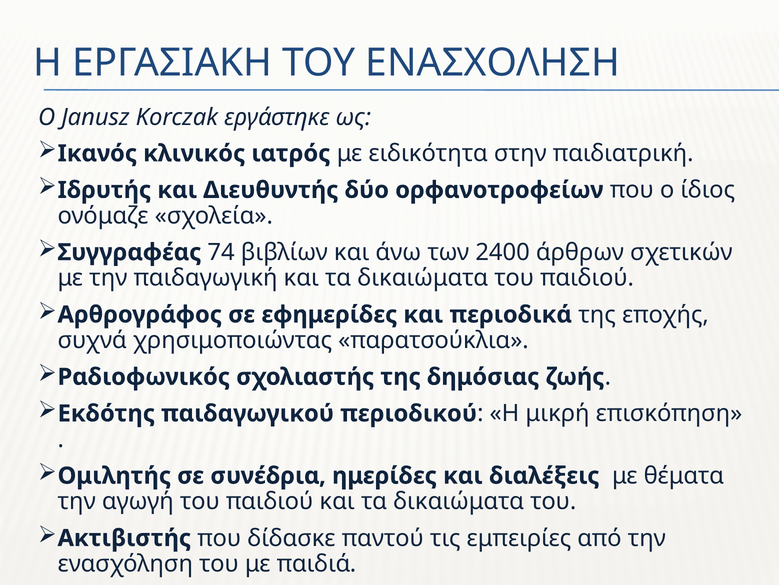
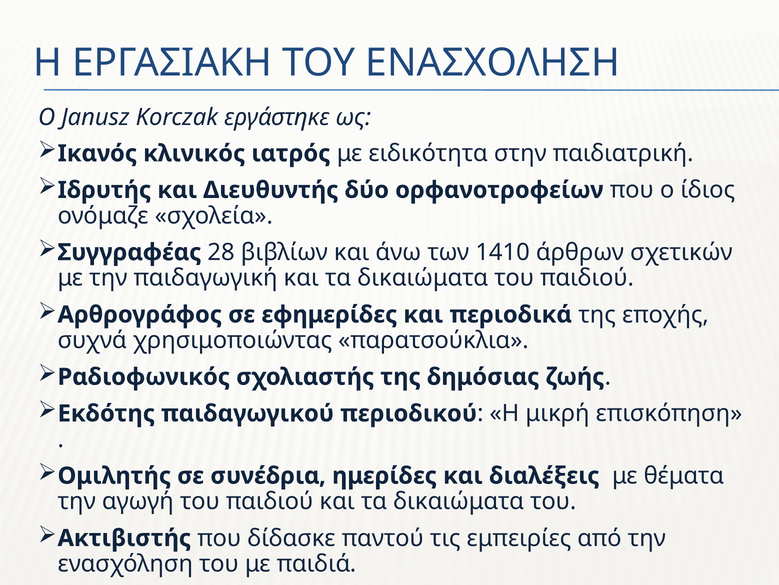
74: 74 -> 28
2400: 2400 -> 1410
